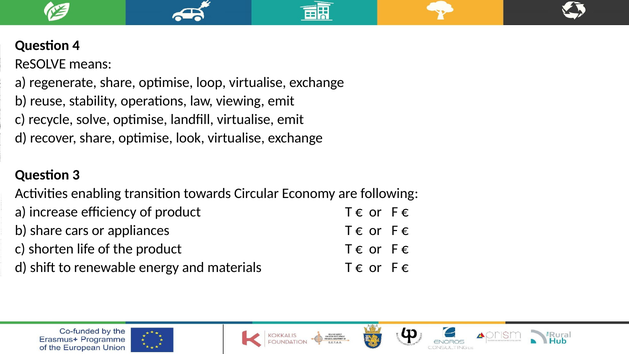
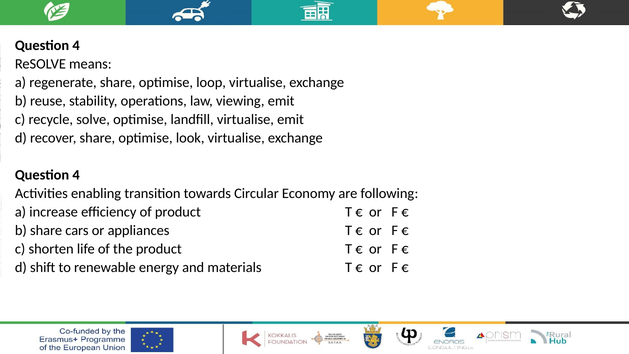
3 at (76, 175): 3 -> 4
